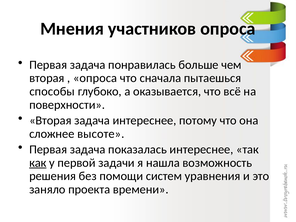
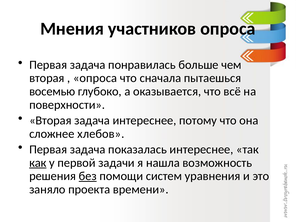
способы: способы -> восемью
высоте: высоте -> хлебов
без underline: none -> present
